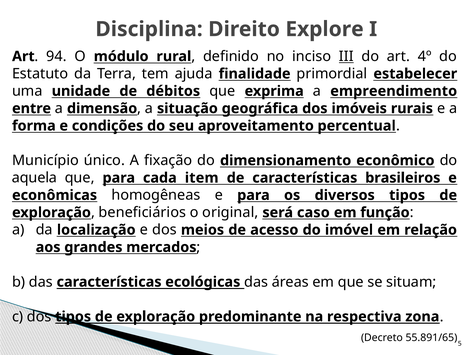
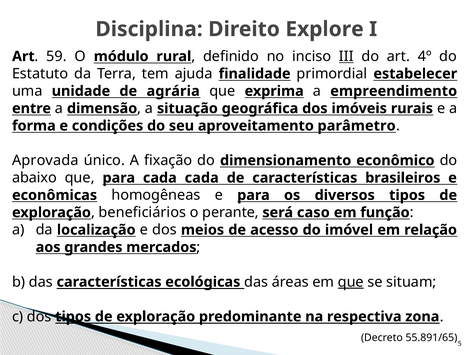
94: 94 -> 59
débitos: débitos -> agrária
percentual: percentual -> parâmetro
Município: Município -> Aprovada
aquela: aquela -> abaixo
cada item: item -> cada
original: original -> perante
que at (351, 282) underline: none -> present
